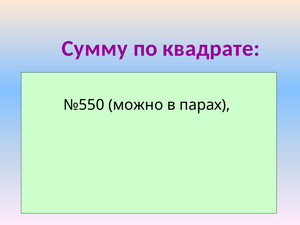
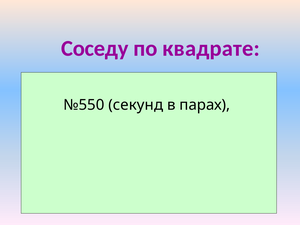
Сумму: Сумму -> Соседу
можно: можно -> секунд
